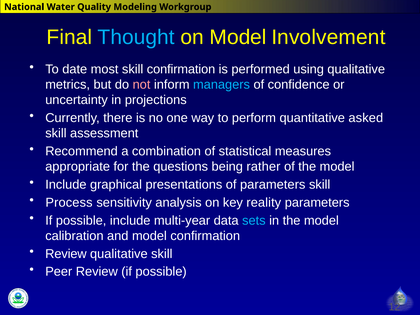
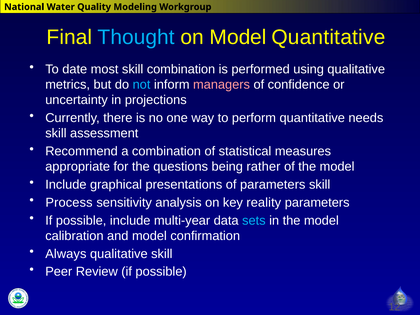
Model Involvement: Involvement -> Quantitative
skill confirmation: confirmation -> combination
not colour: pink -> light blue
managers colour: light blue -> pink
asked: asked -> needs
Review at (66, 254): Review -> Always
